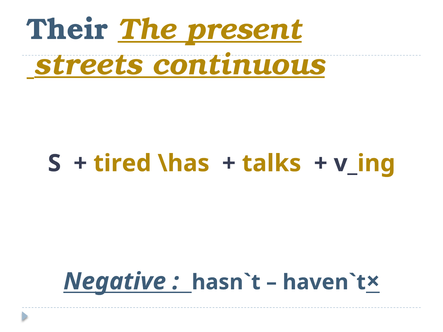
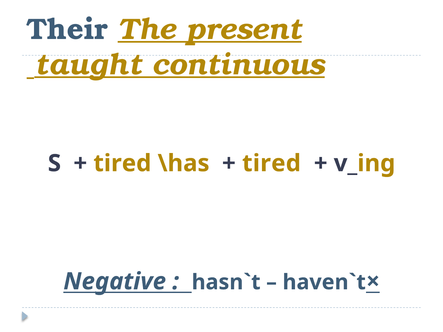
streets: streets -> taught
talks at (272, 163): talks -> tired
